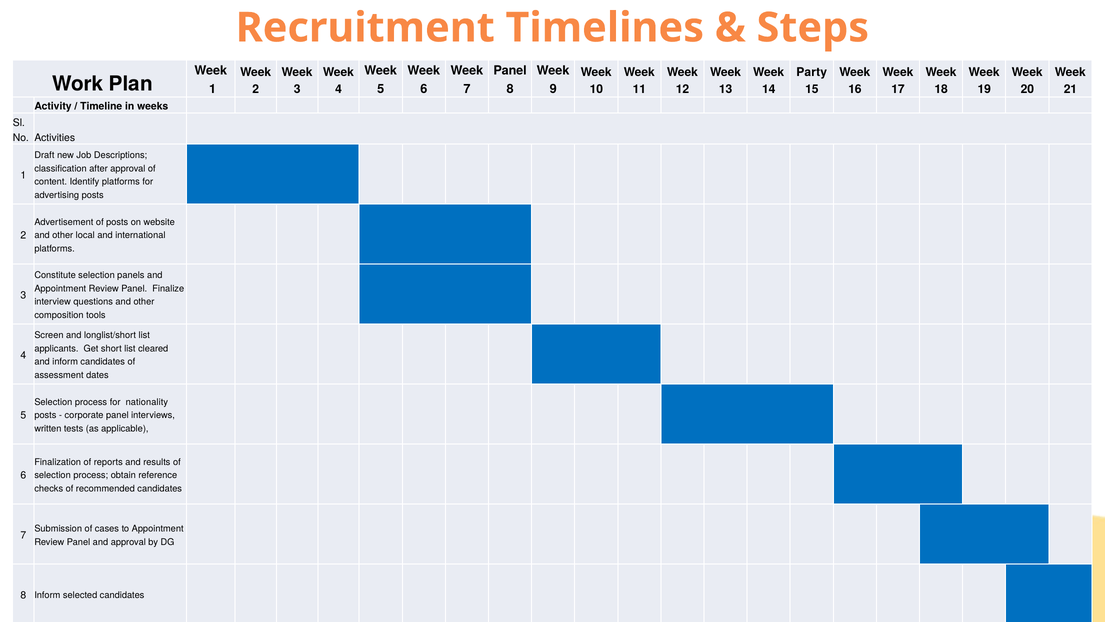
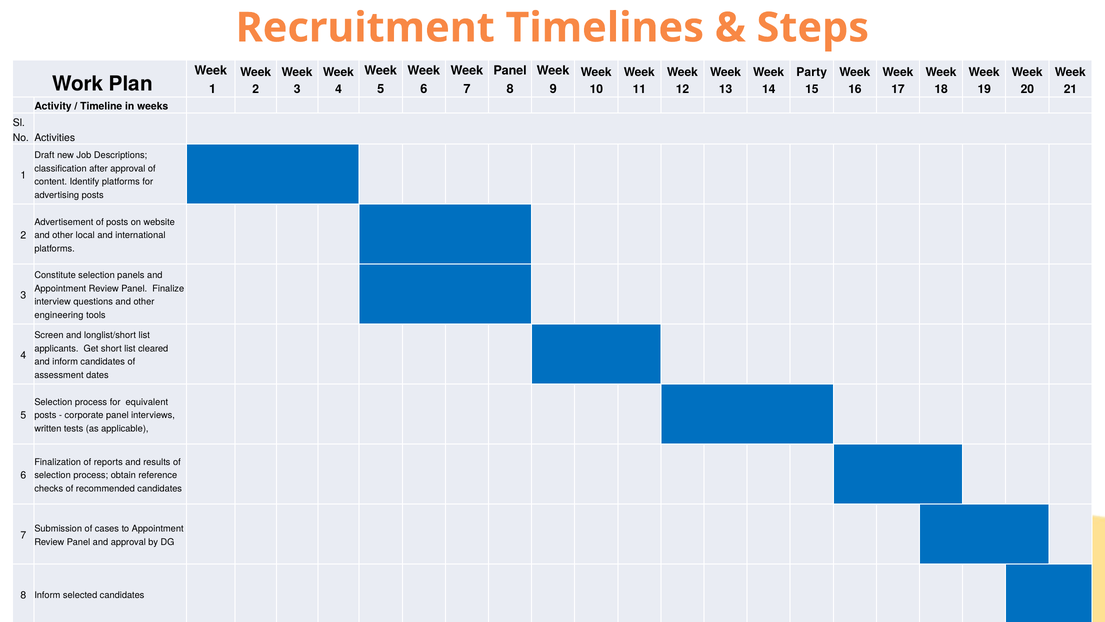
composition: composition -> engineering
nationality: nationality -> equivalent
